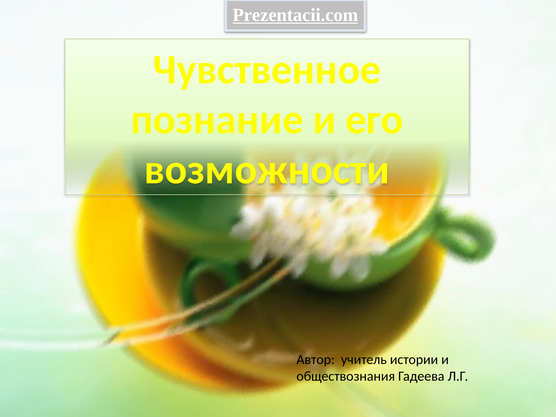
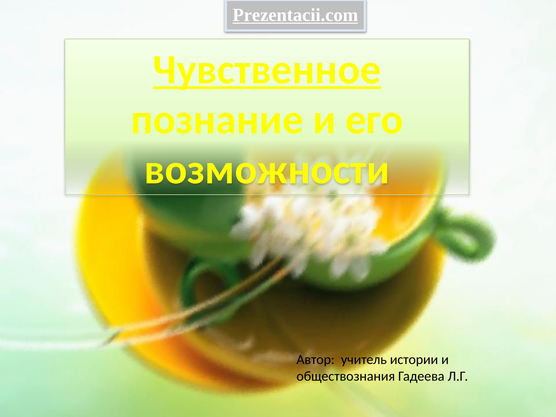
Чувственное underline: none -> present
